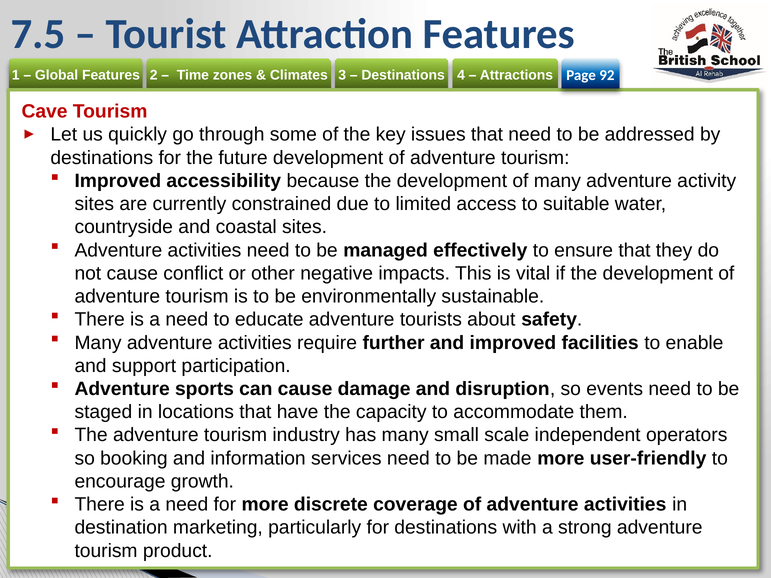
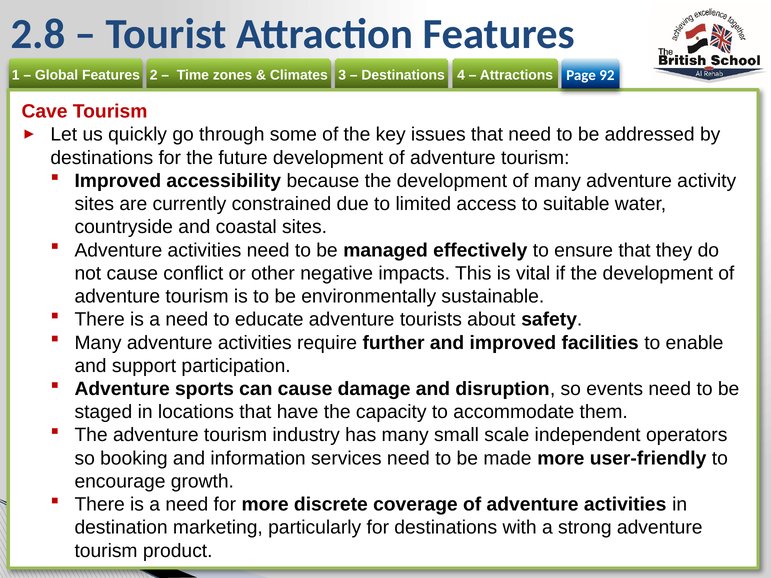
7.5: 7.5 -> 2.8
